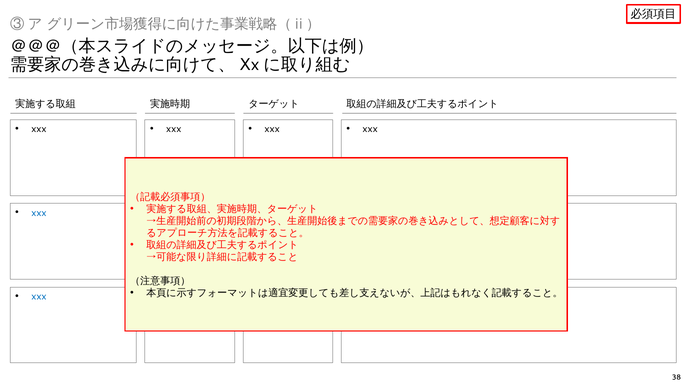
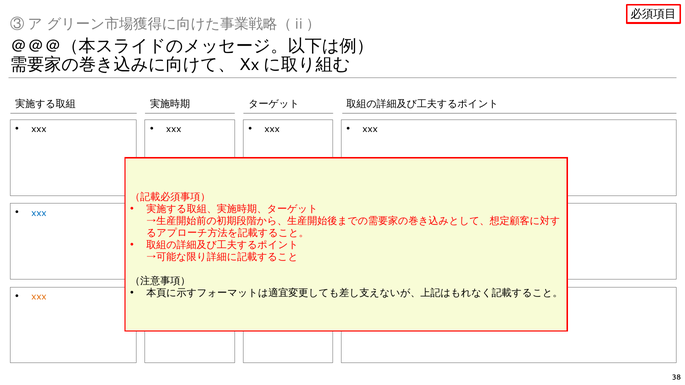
xxx at (39, 297) colour: blue -> orange
